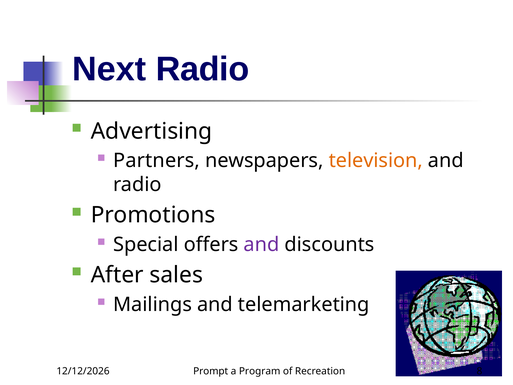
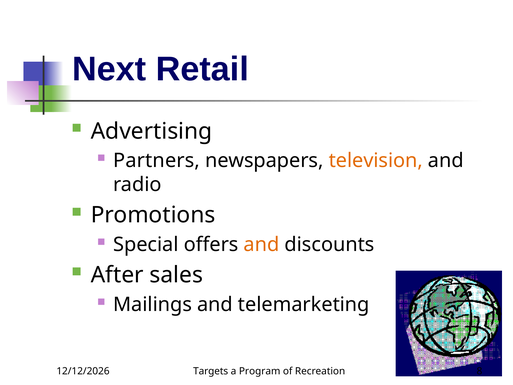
Next Radio: Radio -> Retail
and at (262, 244) colour: purple -> orange
Prompt: Prompt -> Targets
